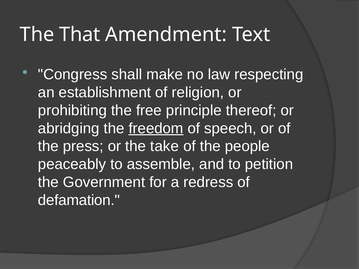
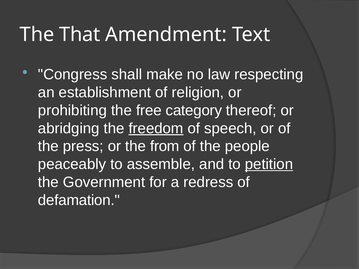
principle: principle -> category
take: take -> from
petition underline: none -> present
